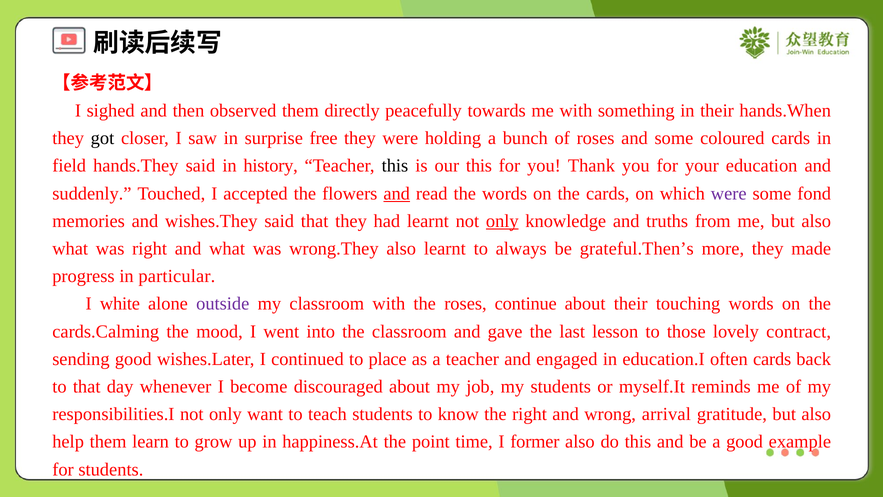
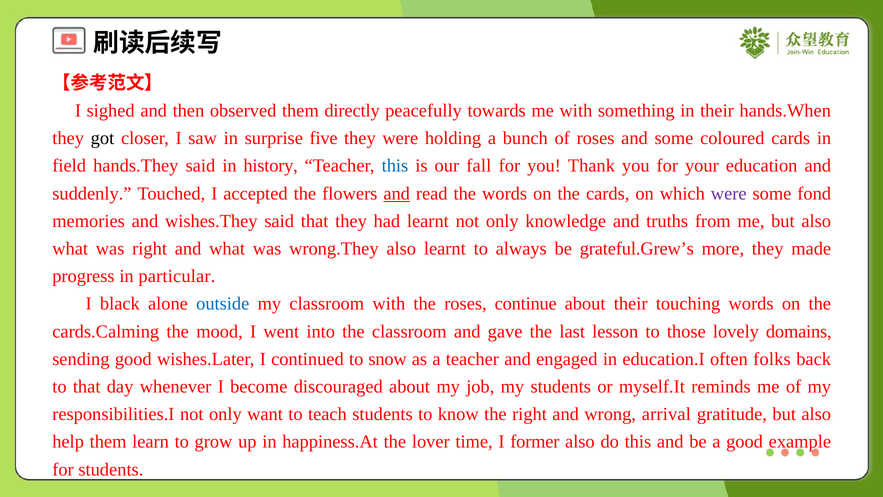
free: free -> five
this at (395, 166) colour: black -> blue
our this: this -> fall
only at (502, 221) underline: present -> none
grateful.Then’s: grateful.Then’s -> grateful.Grew’s
white: white -> black
outside colour: purple -> blue
contract: contract -> domains
place: place -> snow
often cards: cards -> folks
point: point -> lover
